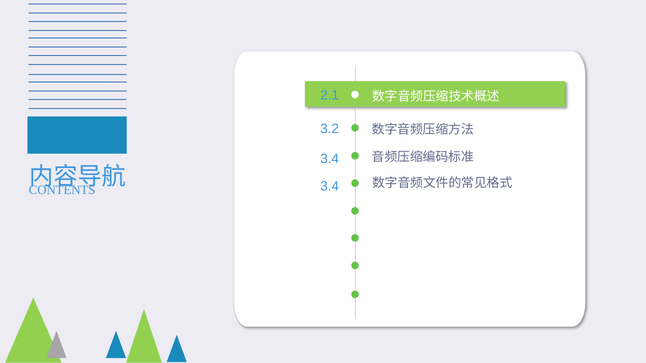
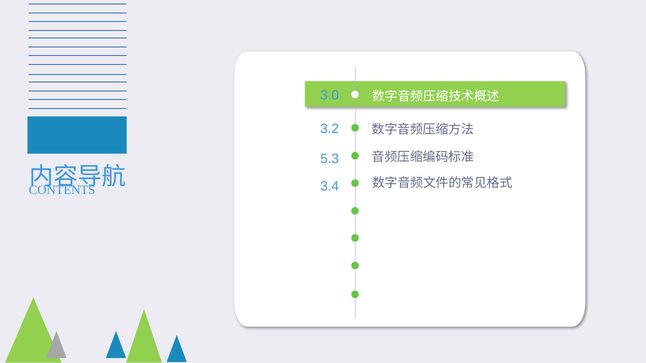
2.1: 2.1 -> 3.0
3.4 at (330, 159): 3.4 -> 5.3
